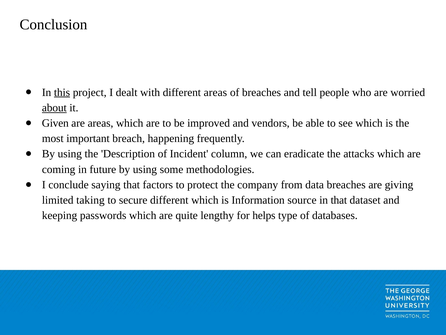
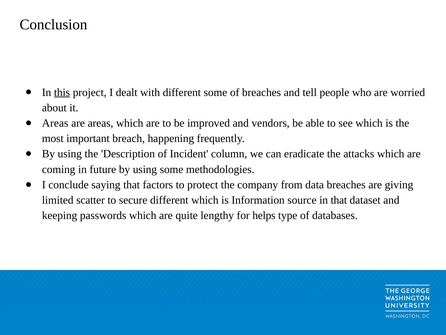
different areas: areas -> some
about underline: present -> none
Given at (55, 123): Given -> Areas
taking: taking -> scatter
